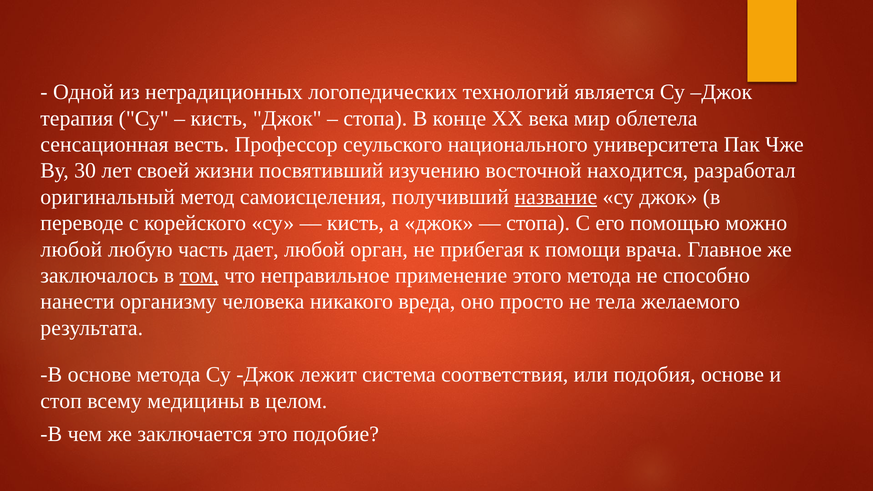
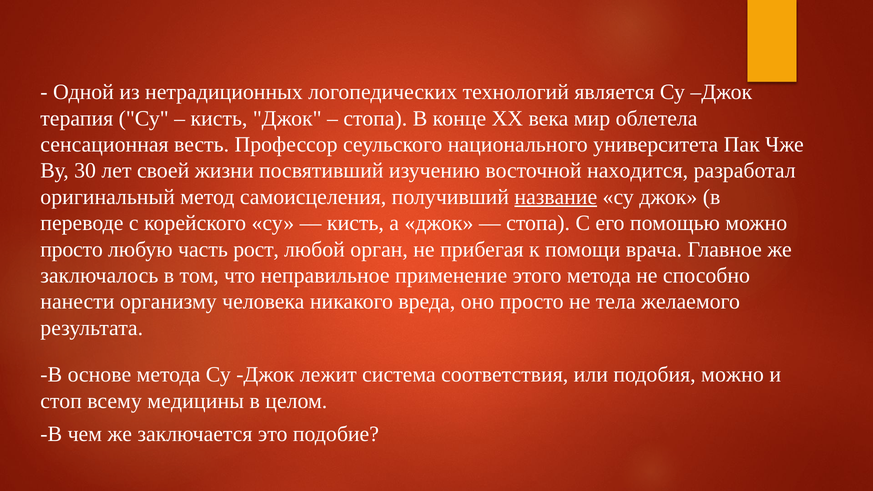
любой at (71, 249): любой -> просто
дает: дает -> рост
том underline: present -> none
подобия основе: основе -> можно
